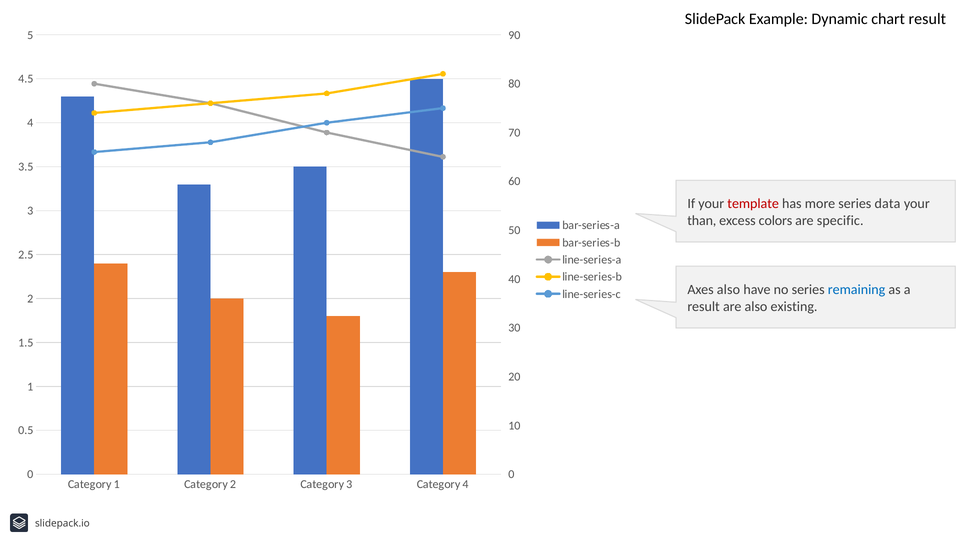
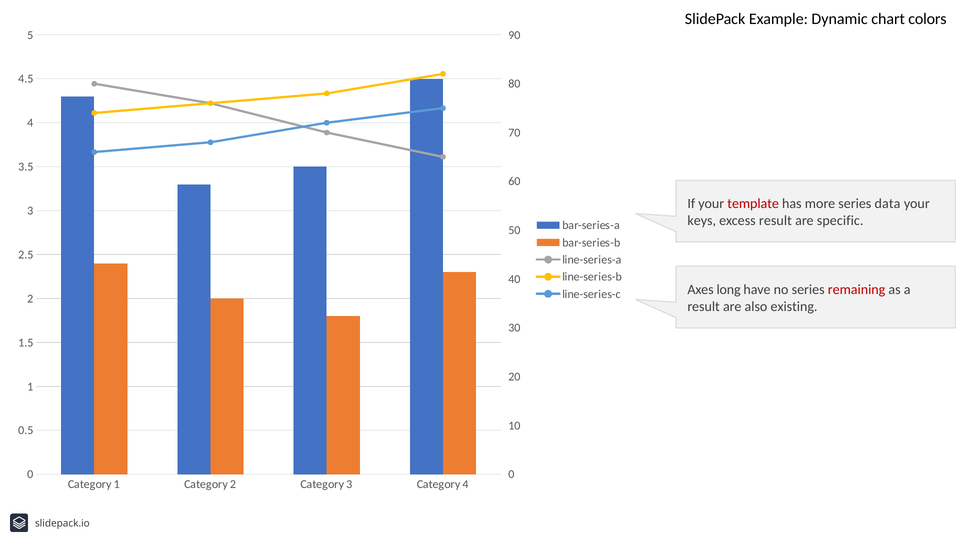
chart result: result -> colors
than: than -> keys
excess colors: colors -> result
Axes also: also -> long
remaining colour: blue -> red
